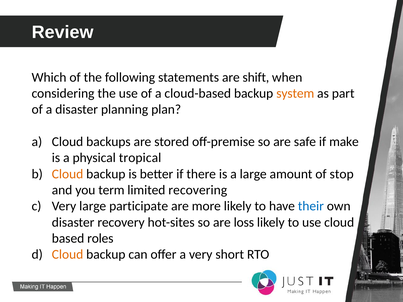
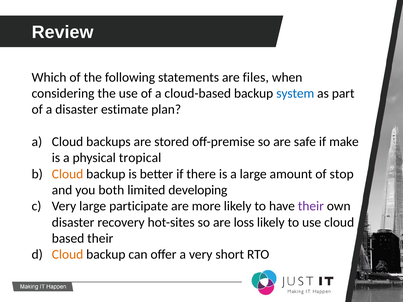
shift: shift -> files
system colour: orange -> blue
planning: planning -> estimate
term: term -> both
recovering: recovering -> developing
their at (311, 206) colour: blue -> purple
based roles: roles -> their
